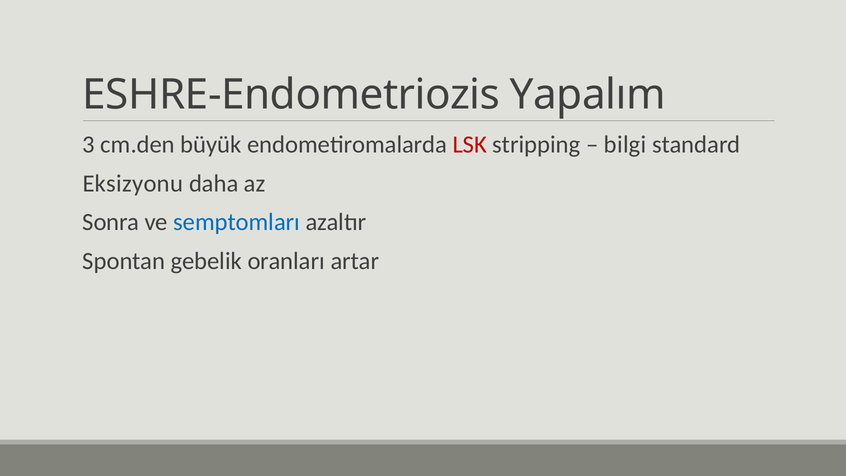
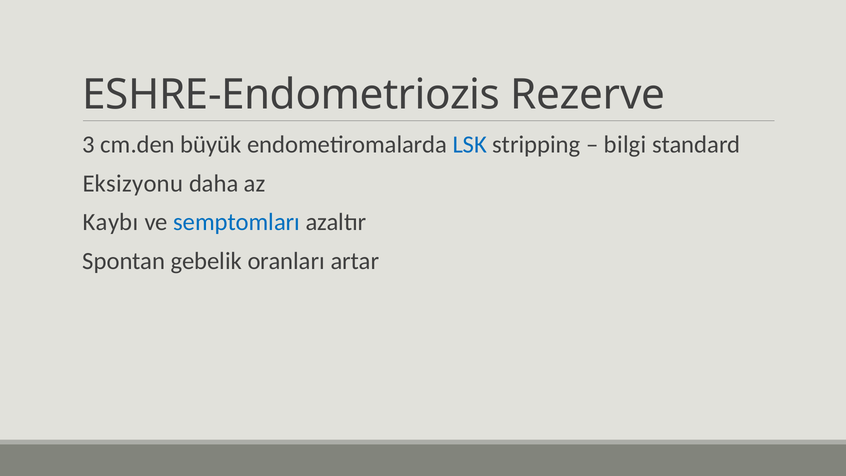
Yapalım: Yapalım -> Rezerve
LSK colour: red -> blue
Sonra: Sonra -> Kaybı
